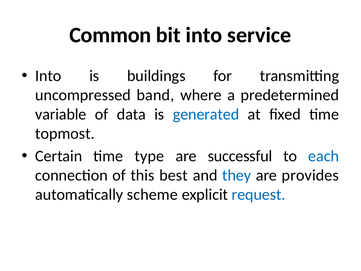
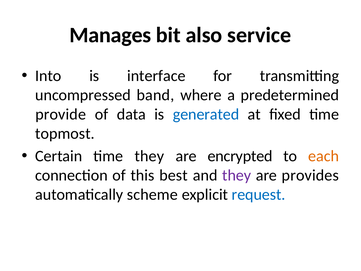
Common: Common -> Manages
bit into: into -> also
buildings: buildings -> interface
variable: variable -> provide
time type: type -> they
successful: successful -> encrypted
each colour: blue -> orange
they at (237, 175) colour: blue -> purple
